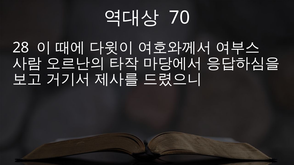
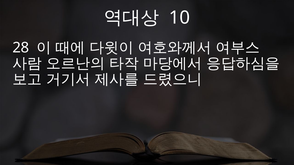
70: 70 -> 10
